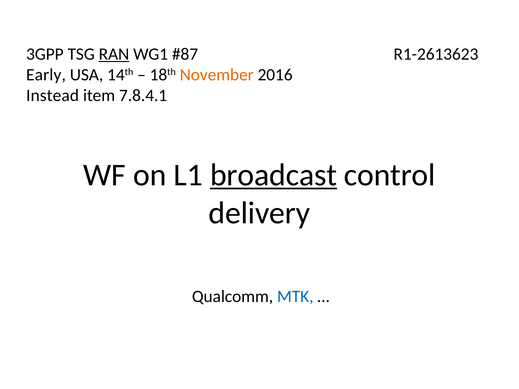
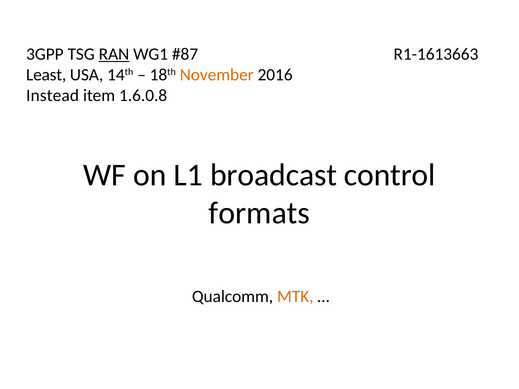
R1-2613623: R1-2613623 -> R1-1613663
Early: Early -> Least
7.8.4.1: 7.8.4.1 -> 1.6.0.8
broadcast underline: present -> none
delivery: delivery -> formats
MTK colour: blue -> orange
